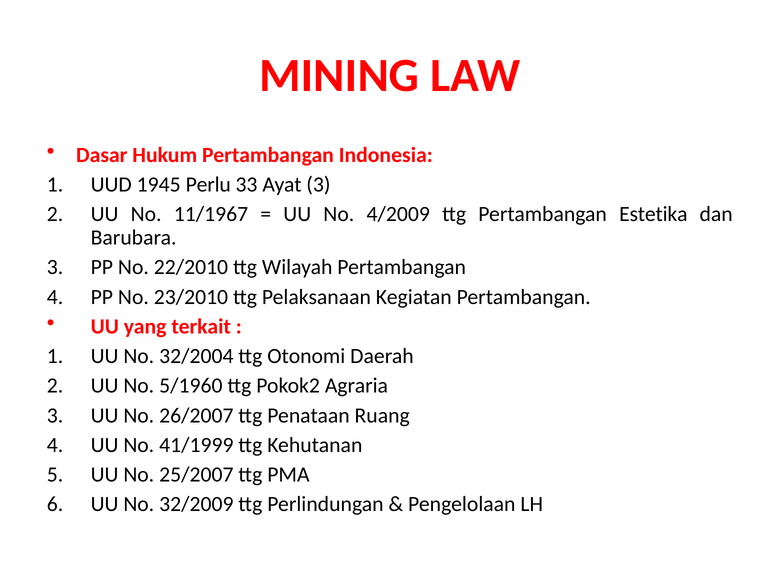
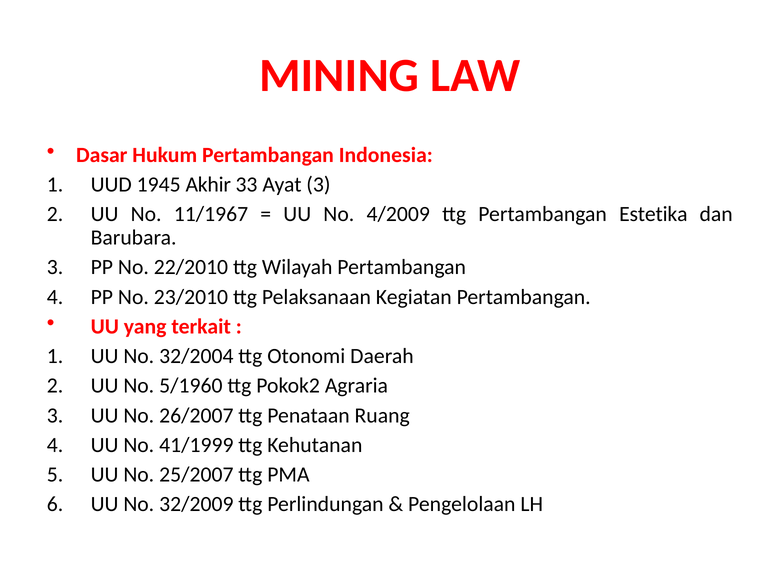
Perlu: Perlu -> Akhir
